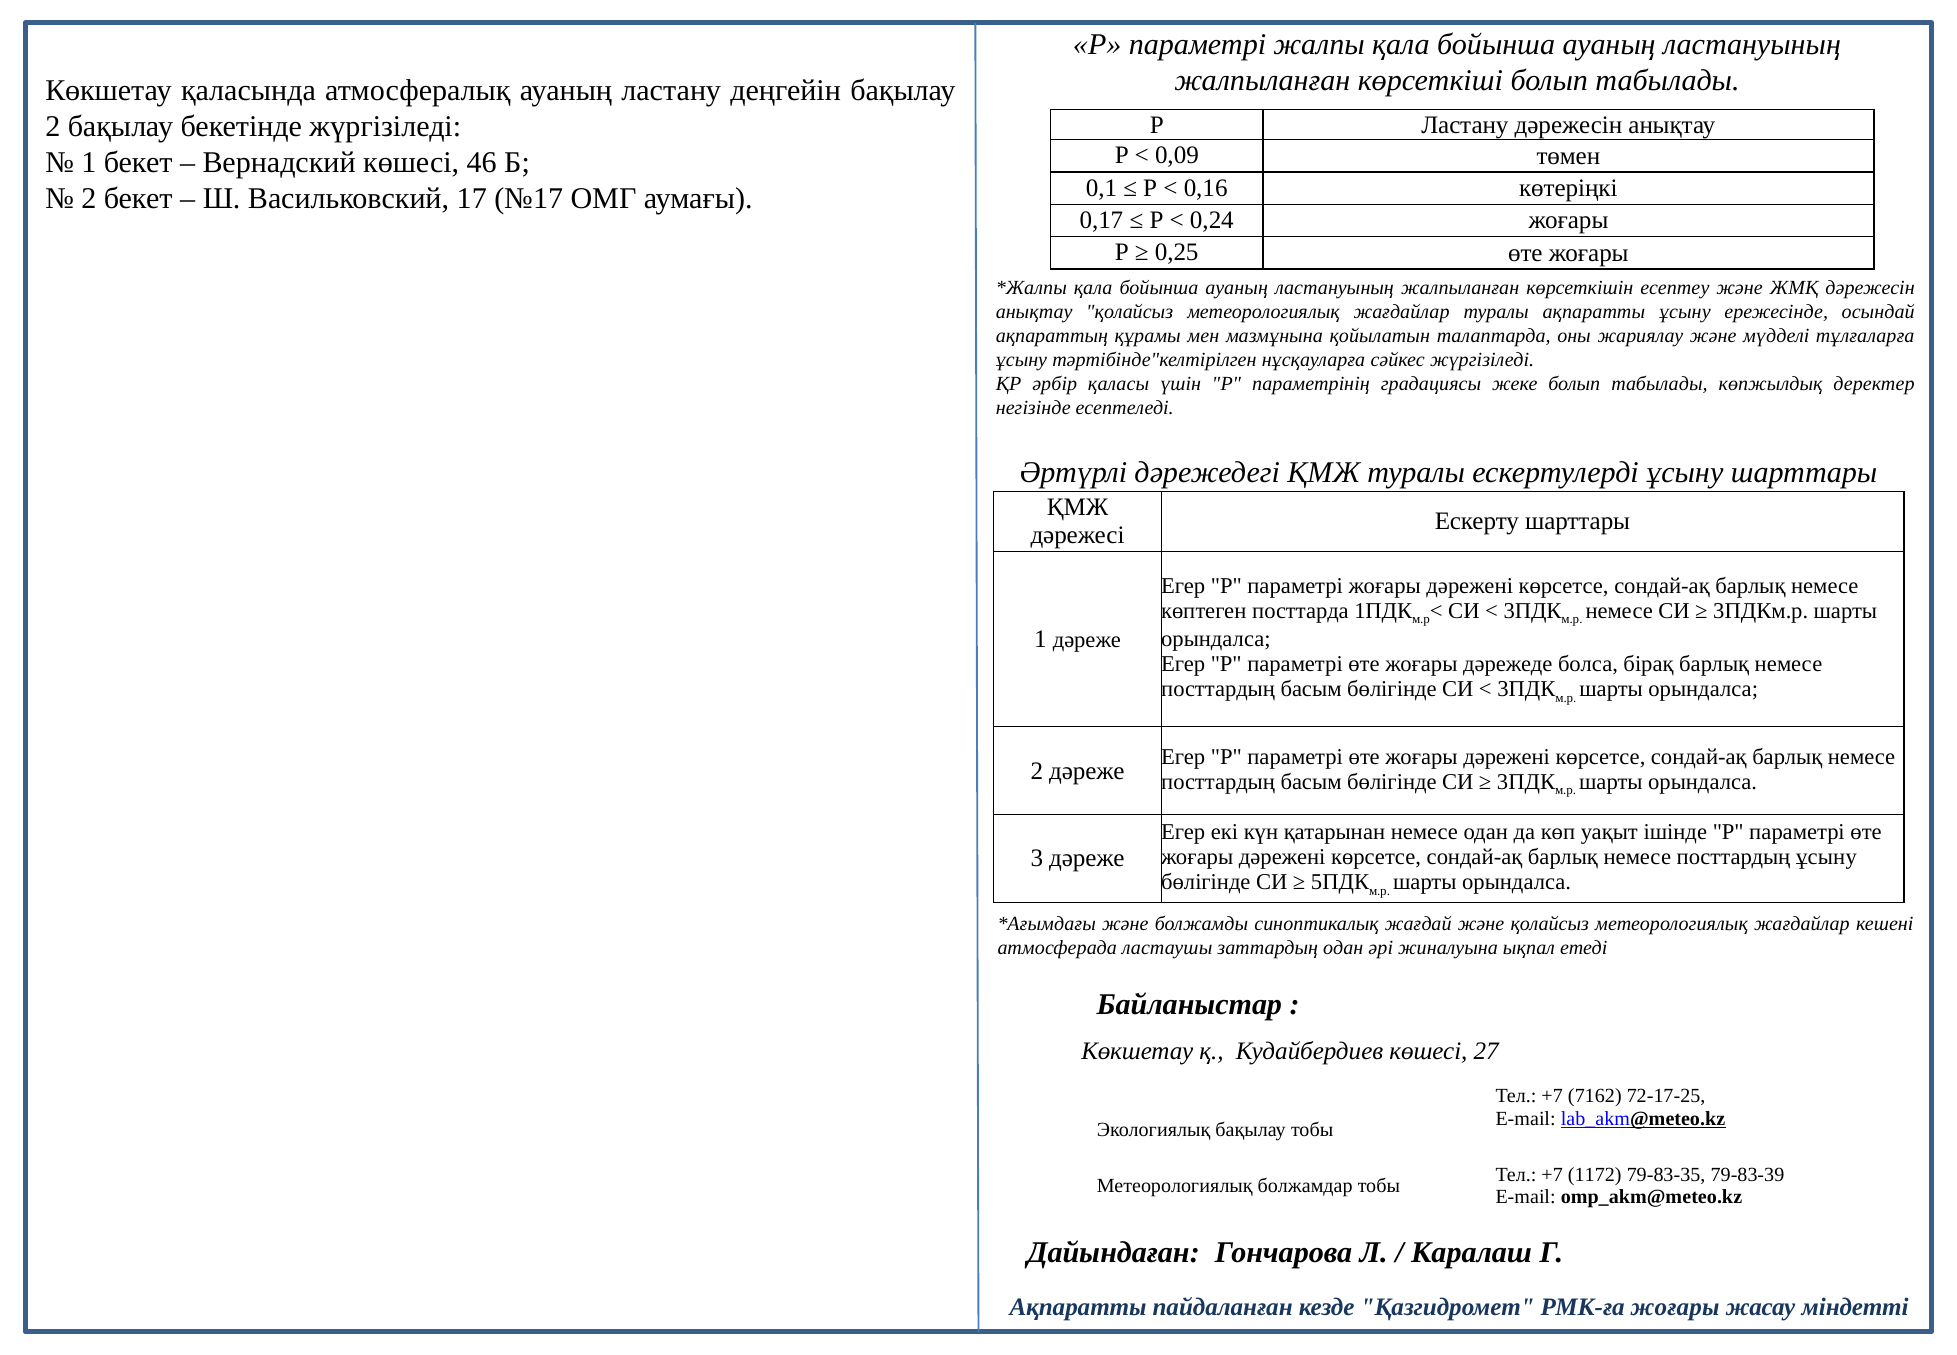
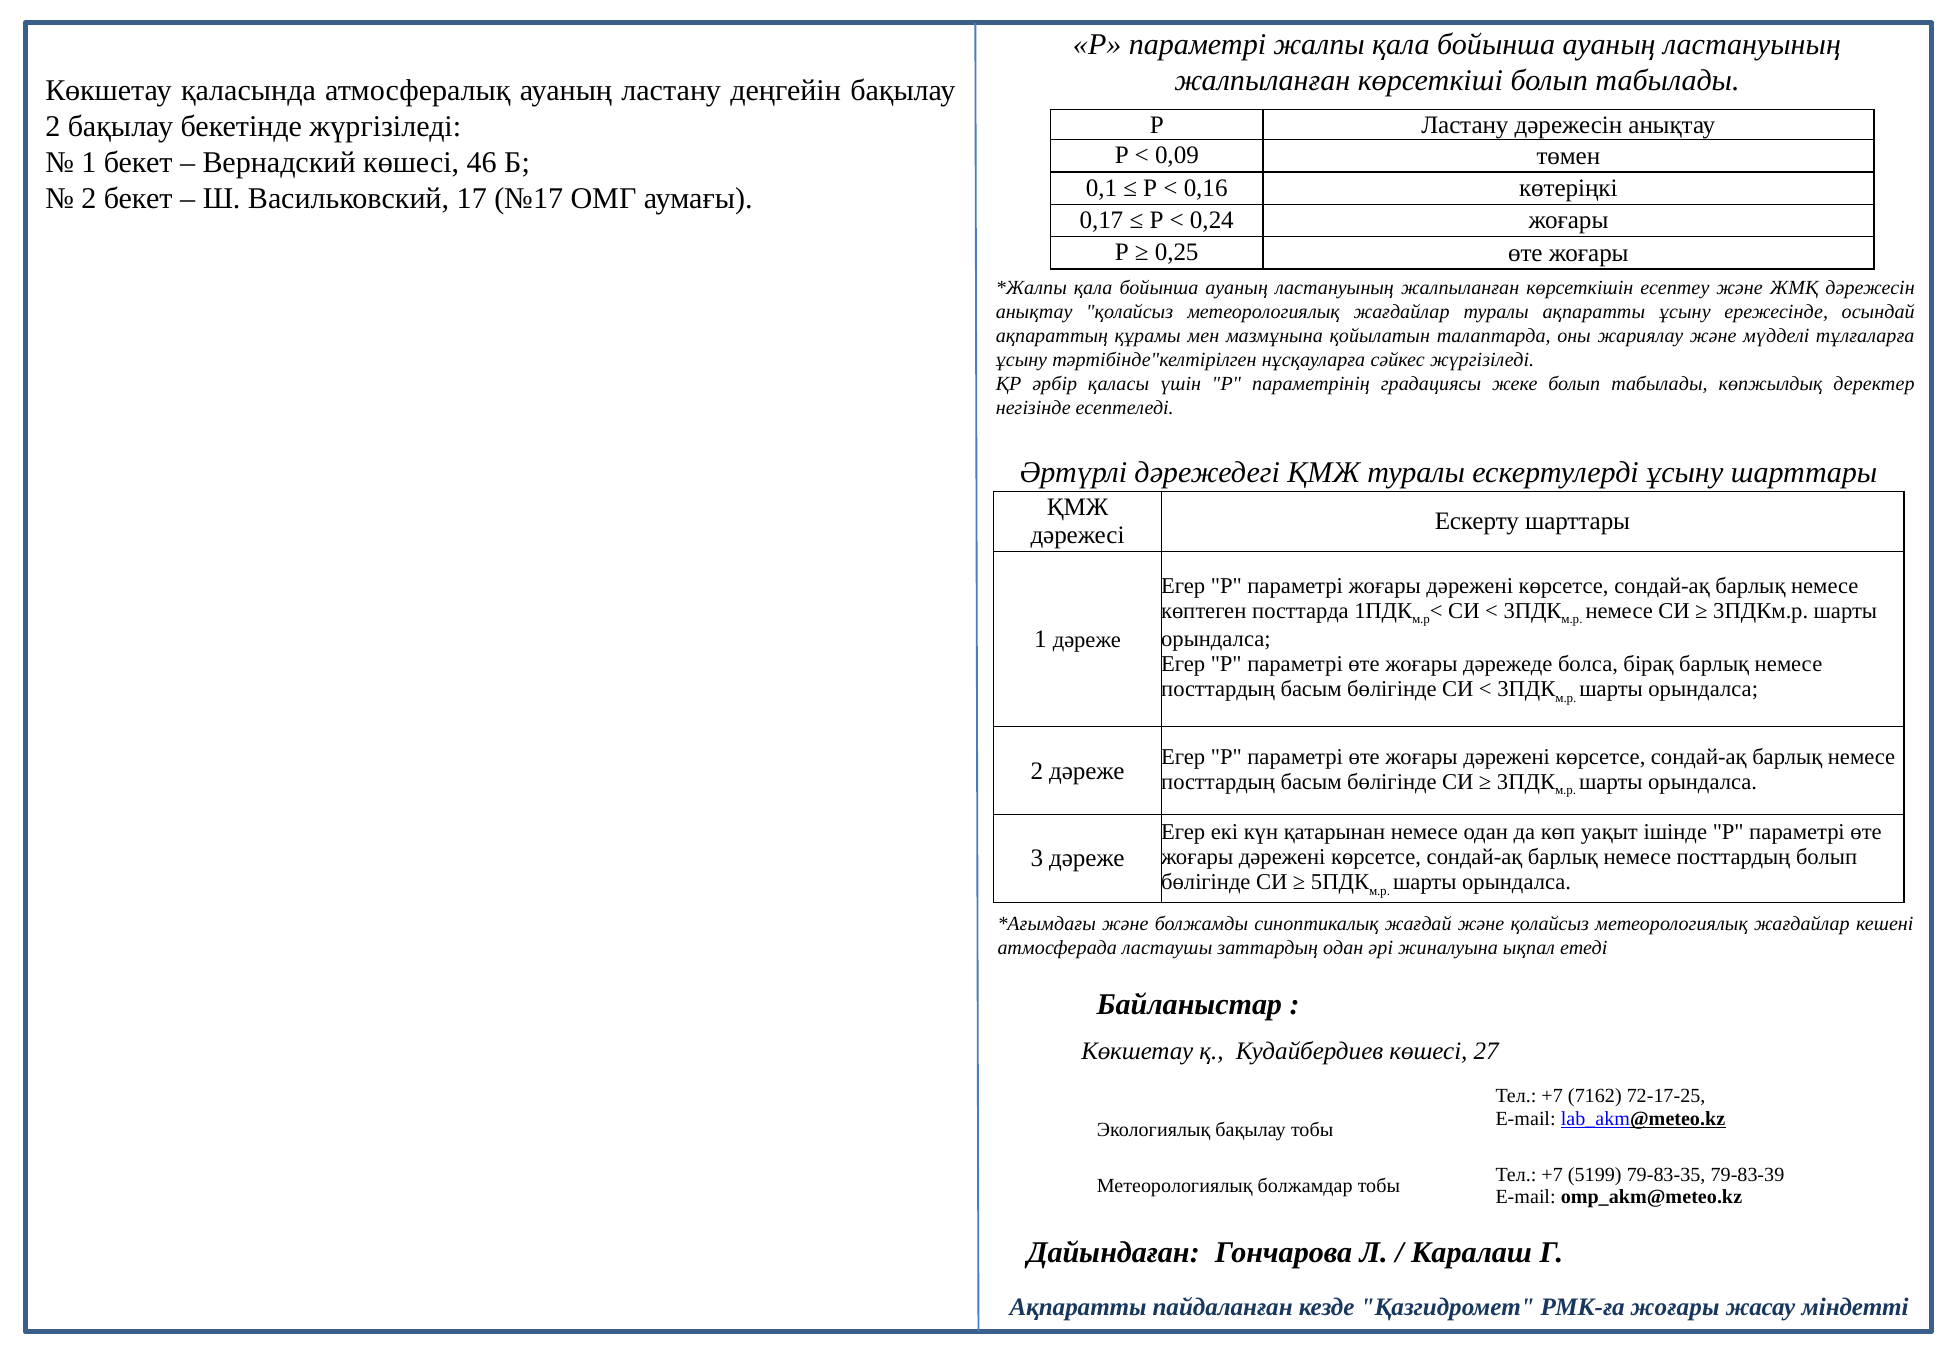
посттардың ұсыну: ұсыну -> болып
1172: 1172 -> 5199
